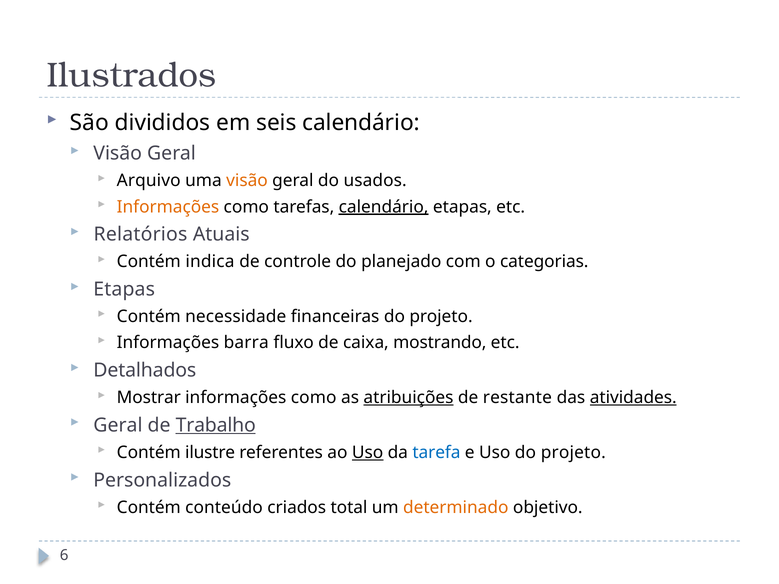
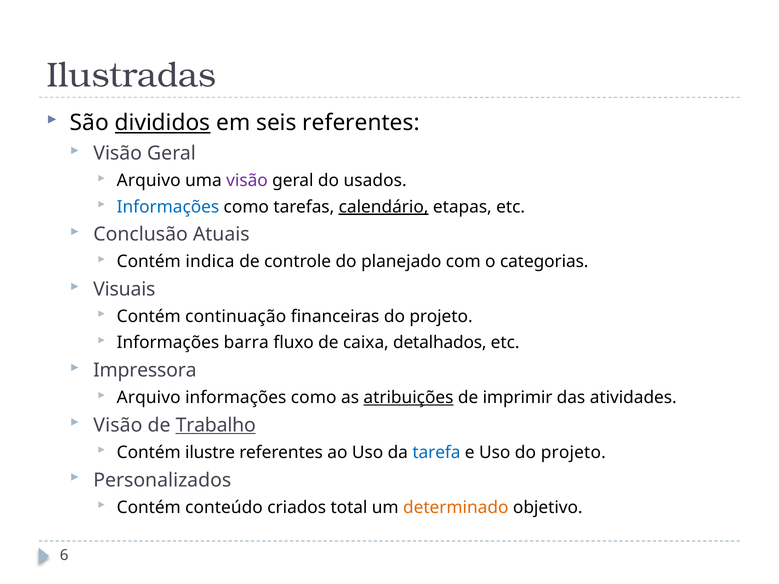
Ilustrados: Ilustrados -> Ilustradas
divididos underline: none -> present
seis calendário: calendário -> referentes
visão at (247, 181) colour: orange -> purple
Informações at (168, 207) colour: orange -> blue
Relatórios: Relatórios -> Conclusão
Etapas at (124, 289): Etapas -> Visuais
necessidade: necessidade -> continuação
mostrando: mostrando -> detalhados
Detalhados: Detalhados -> Impressora
Mostrar at (149, 398): Mostrar -> Arquivo
restante: restante -> imprimir
atividades underline: present -> none
Geral at (118, 425): Geral -> Visão
Uso at (368, 453) underline: present -> none
